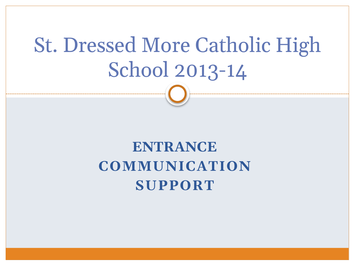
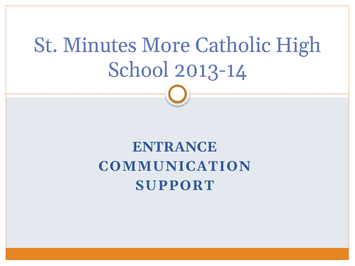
Dressed: Dressed -> Minutes
